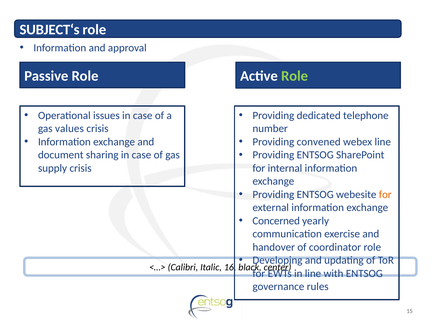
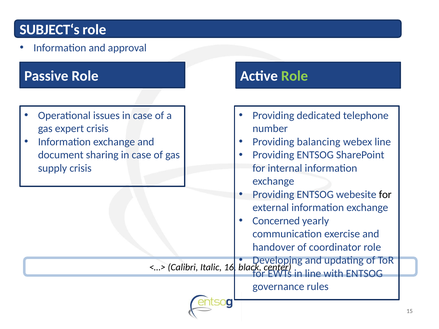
values: values -> expert
convened: convened -> balancing
for at (385, 195) colour: orange -> black
